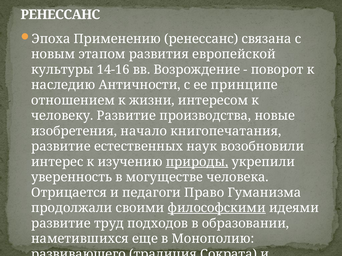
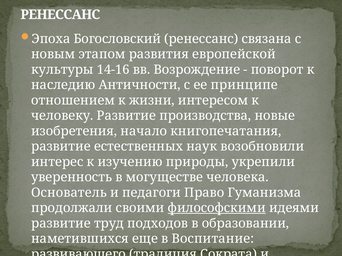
Применению: Применению -> Богословский
природы underline: present -> none
Отрицается: Отрицается -> Основатель
Монополию: Монополию -> Воспитание
